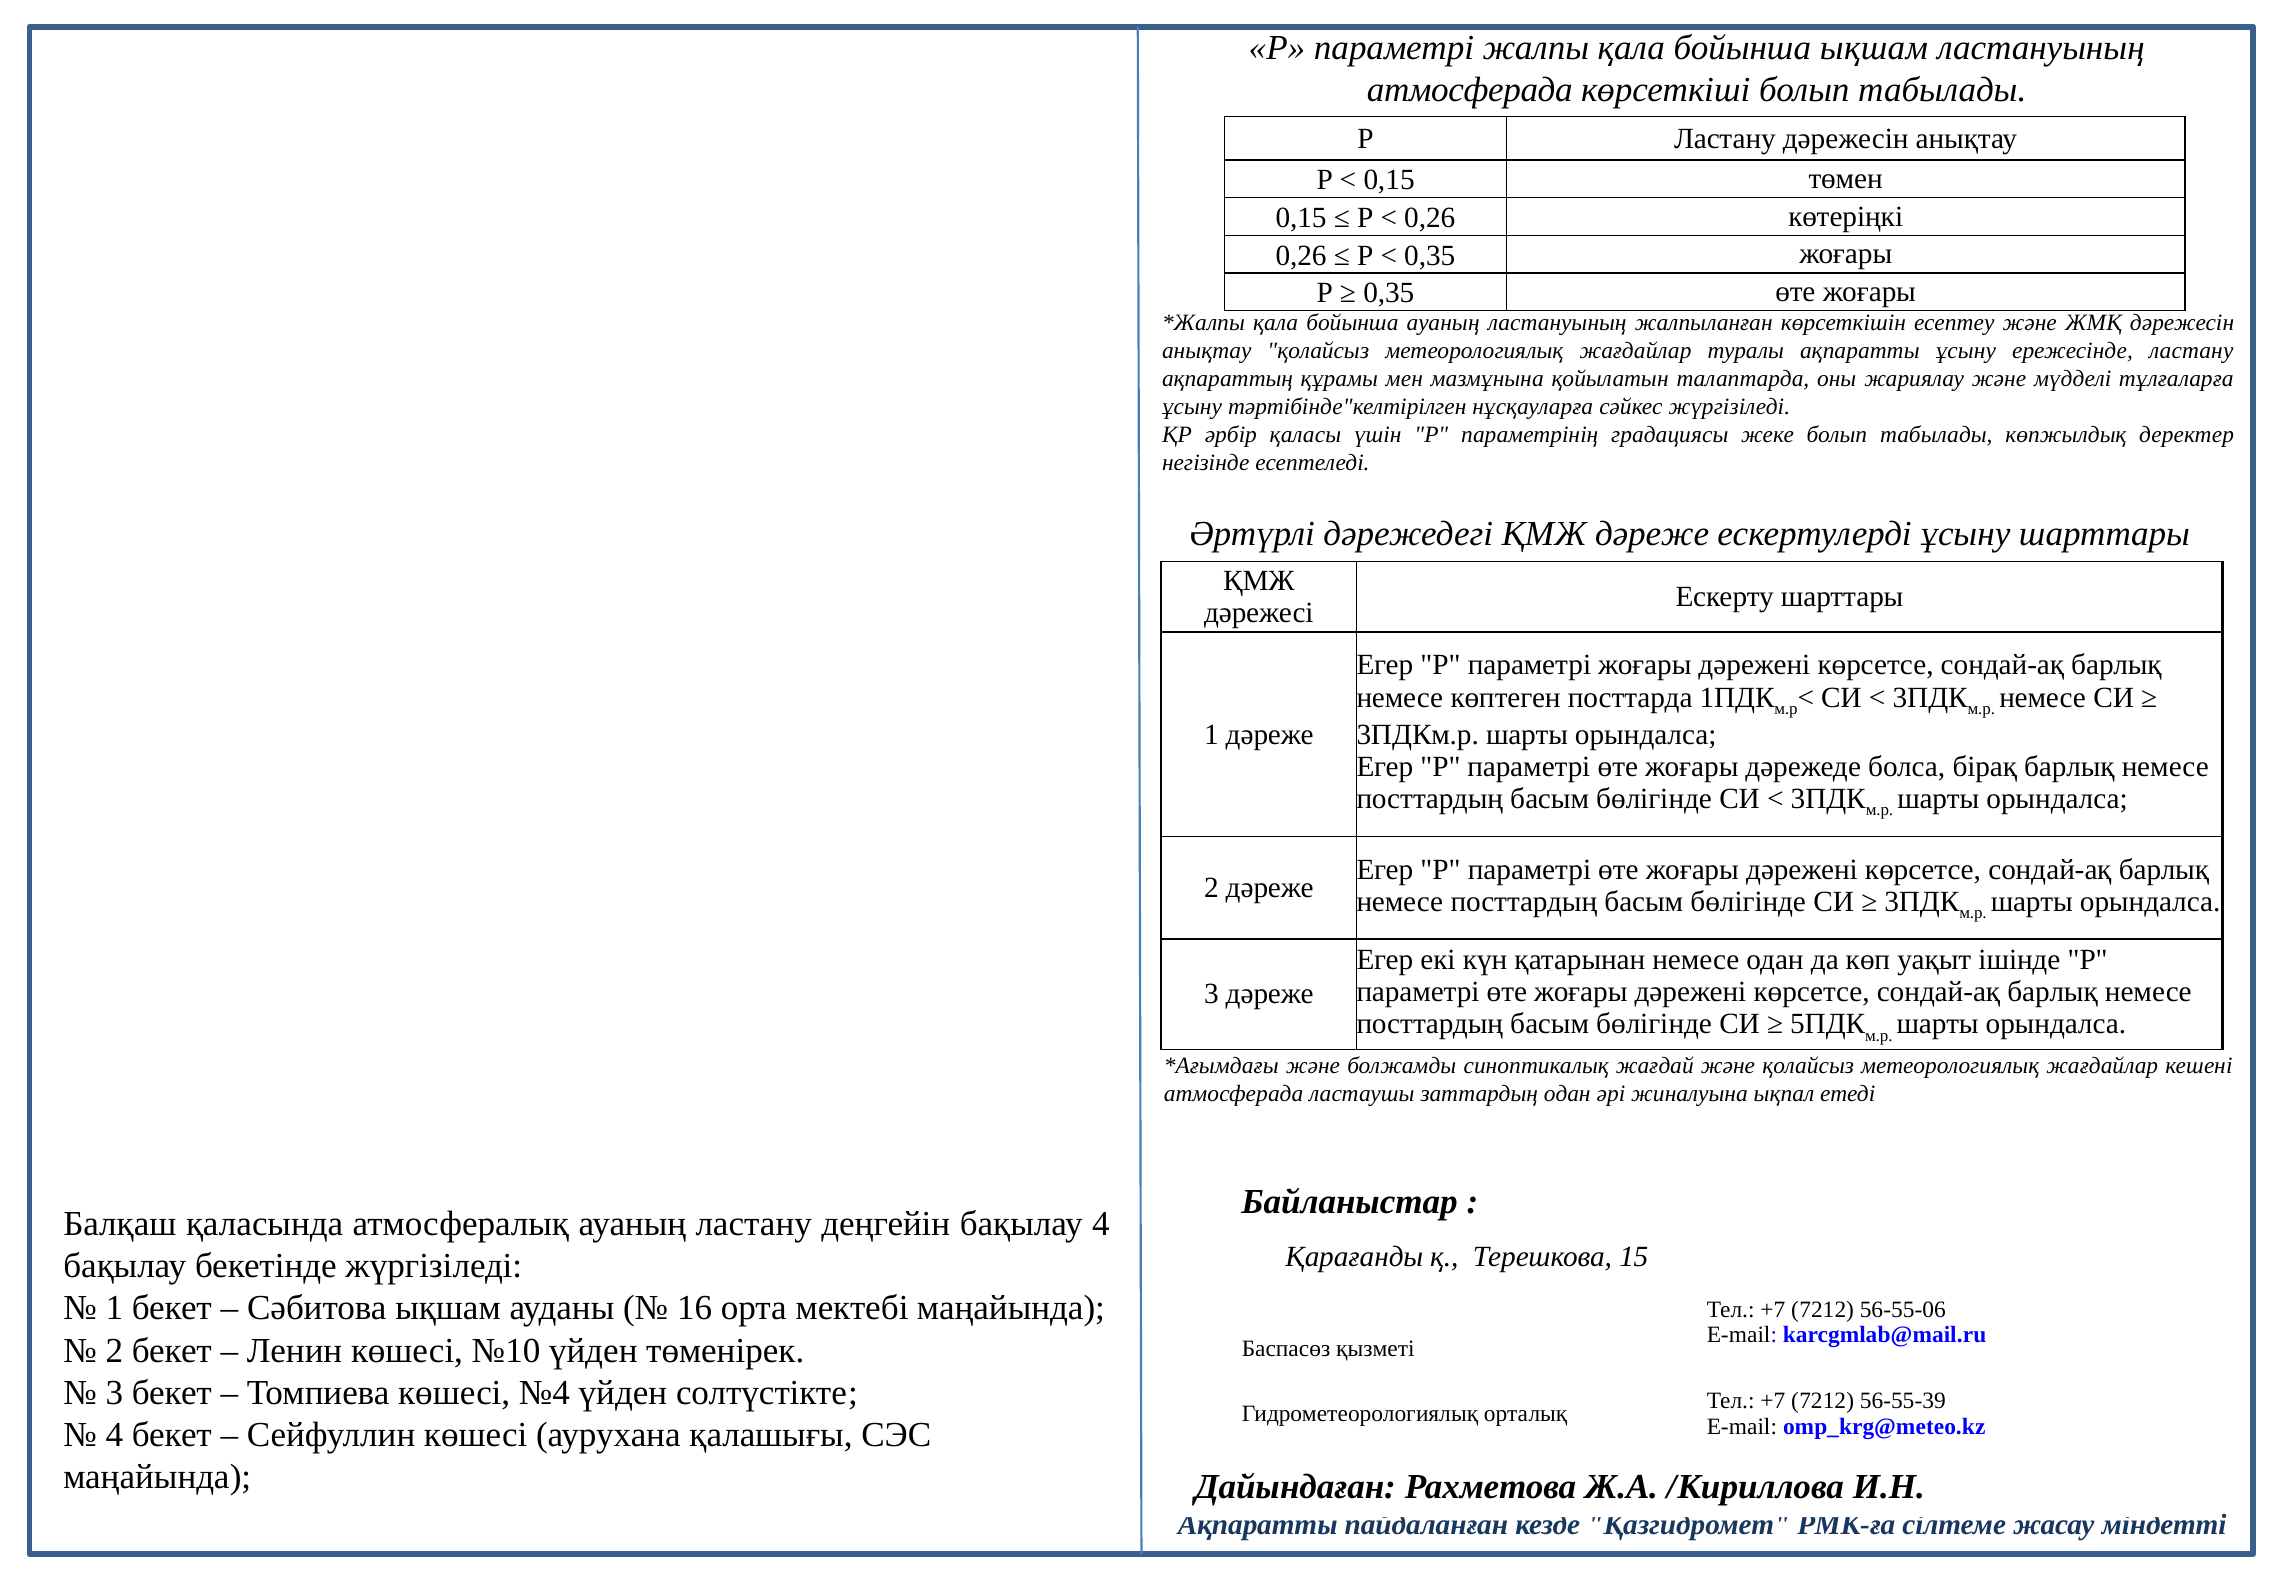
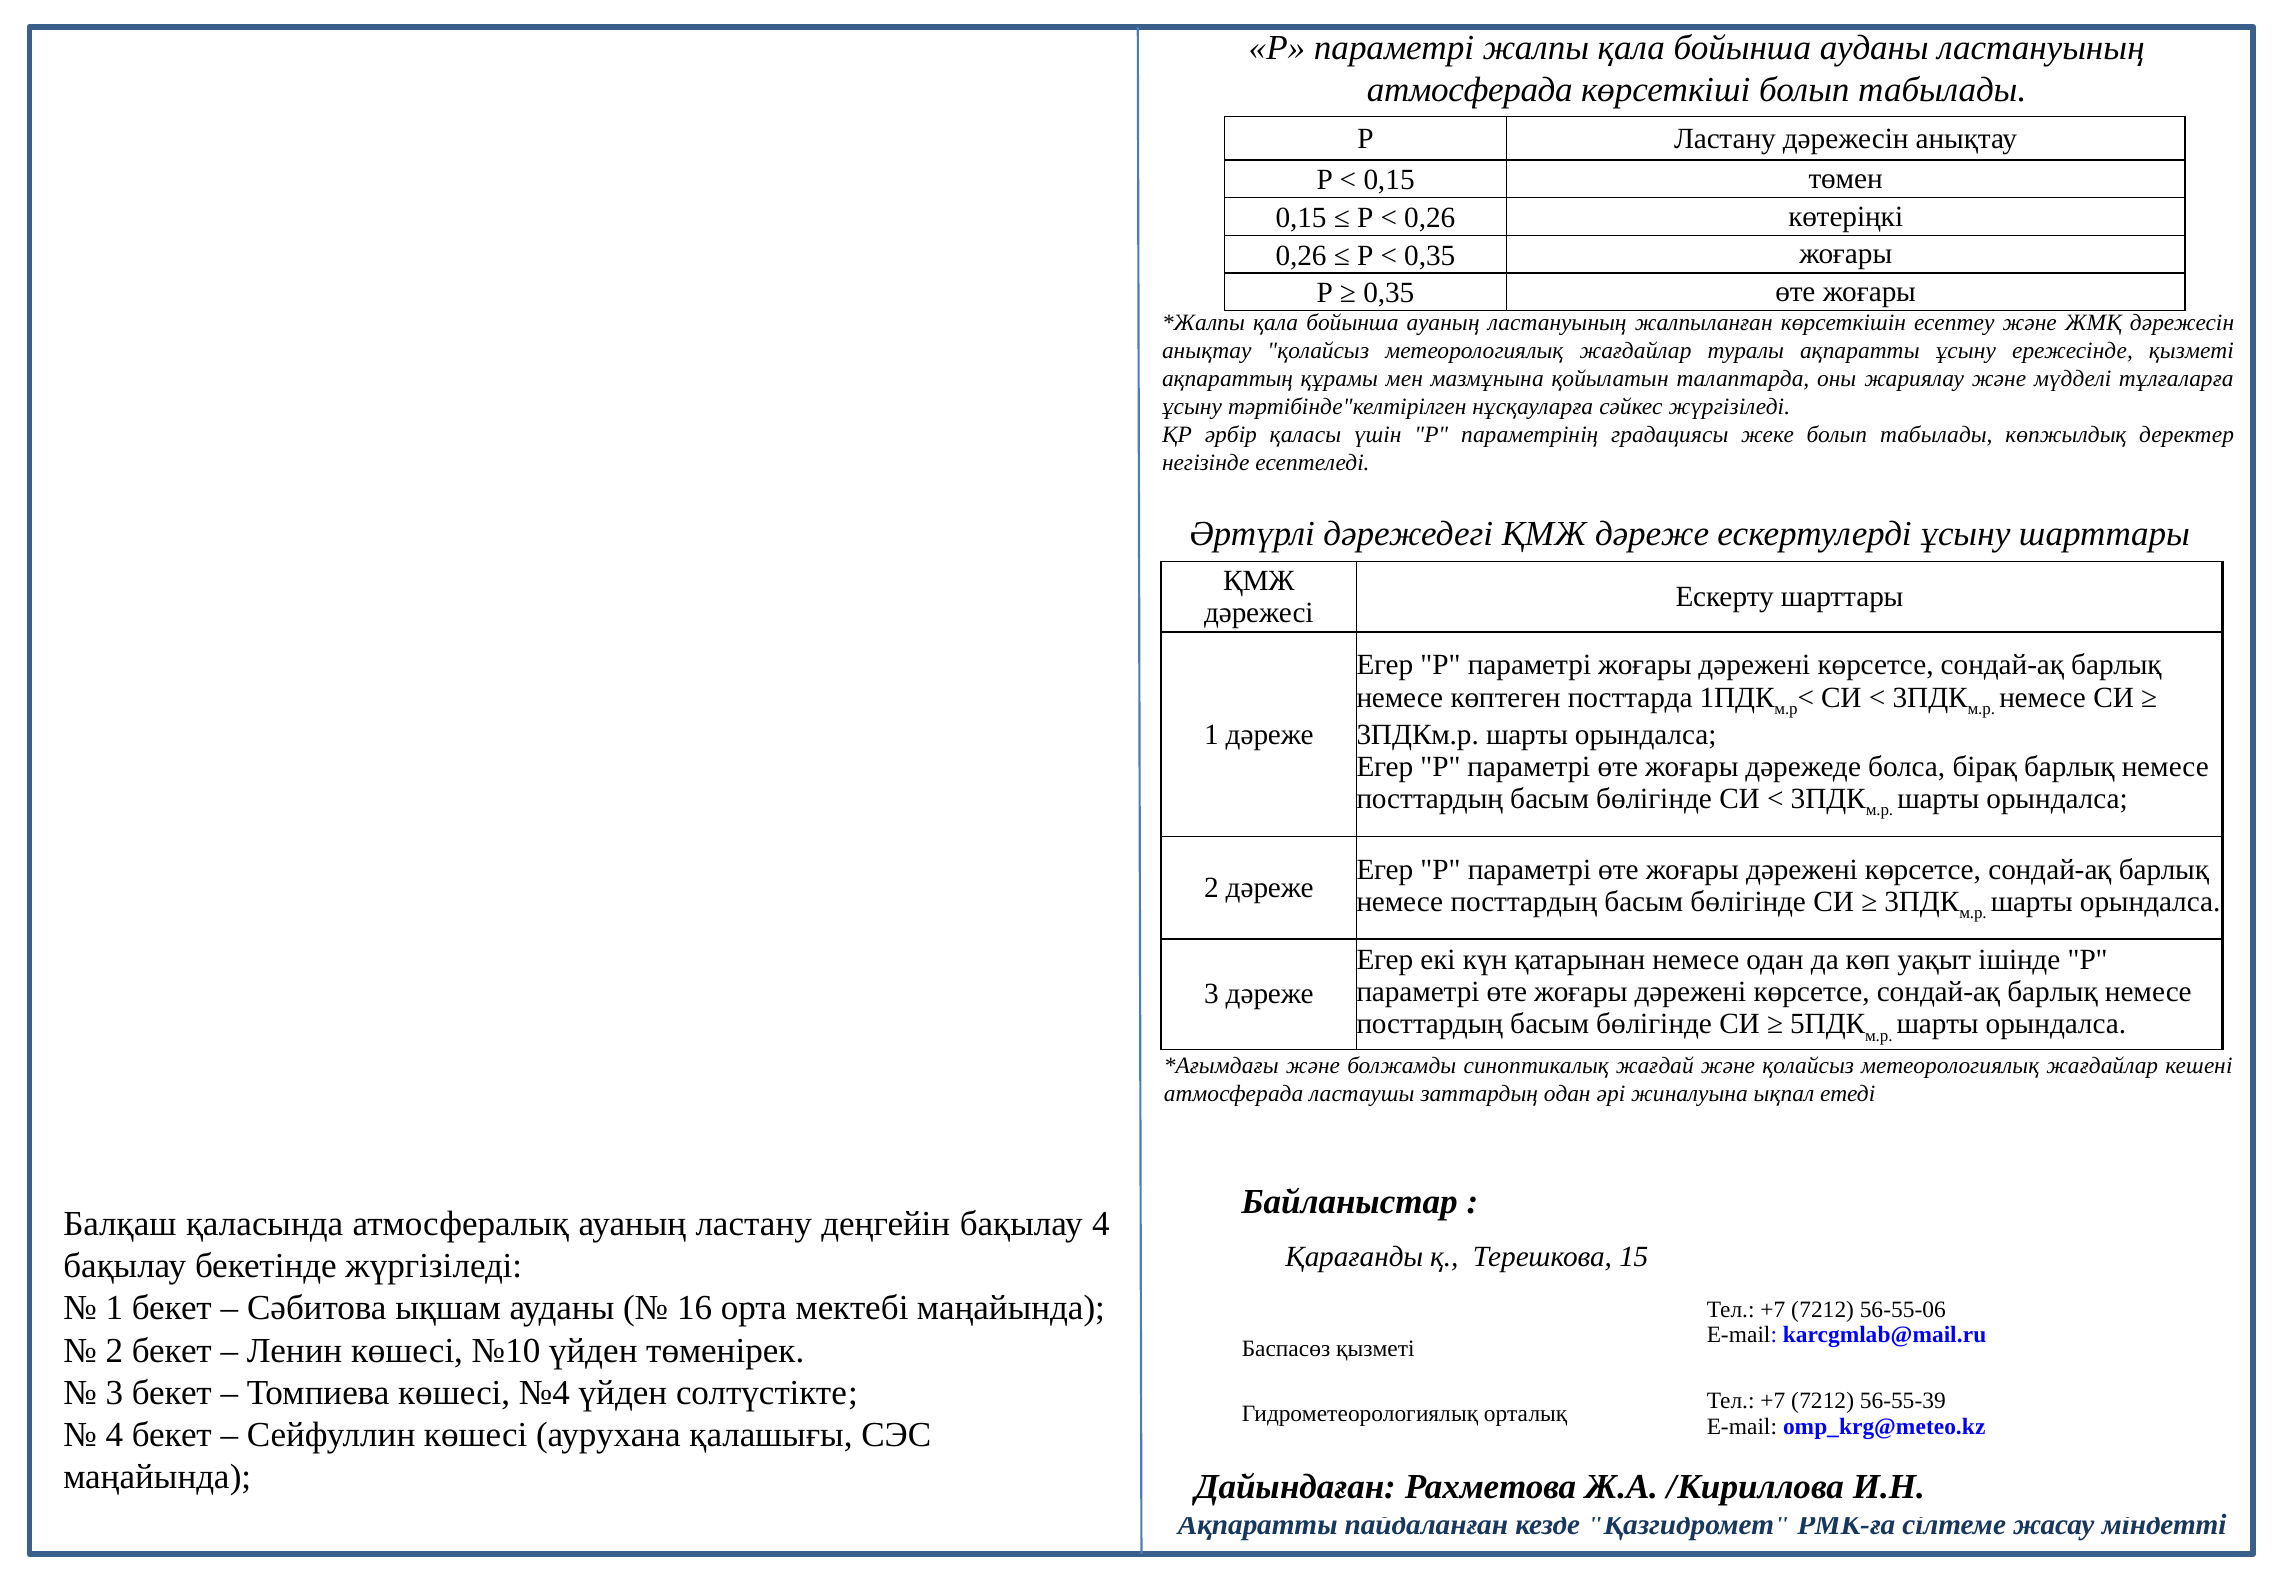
бойынша ықшам: ықшам -> ауданы
ережесінде ластану: ластану -> қызметі
